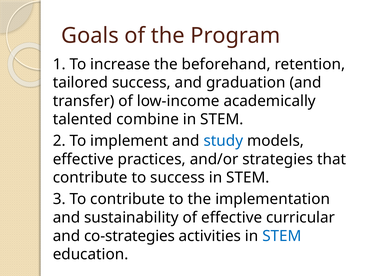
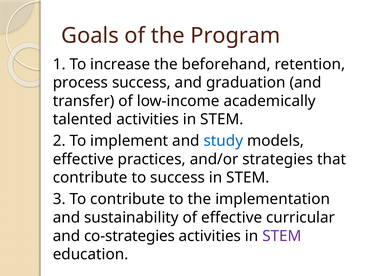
tailored: tailored -> process
talented combine: combine -> activities
STEM at (282, 235) colour: blue -> purple
